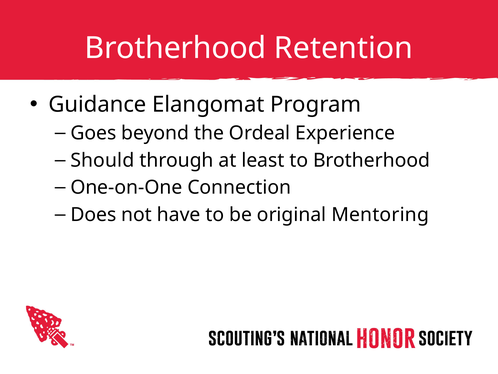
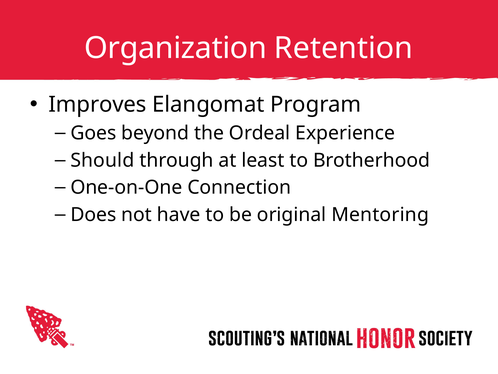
Brotherhood at (175, 48): Brotherhood -> Organization
Guidance: Guidance -> Improves
